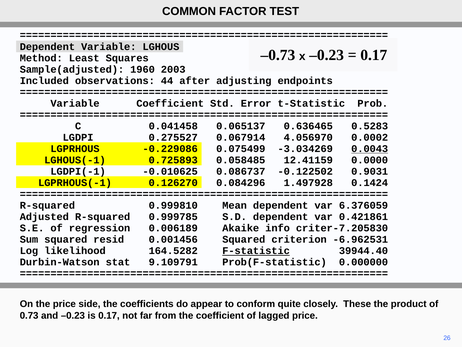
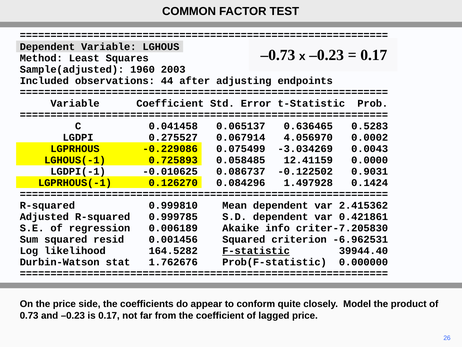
0.0043 underline: present -> none
6.376059: 6.376059 -> 2.415362
9.109791: 9.109791 -> 1.762676
These: These -> Model
